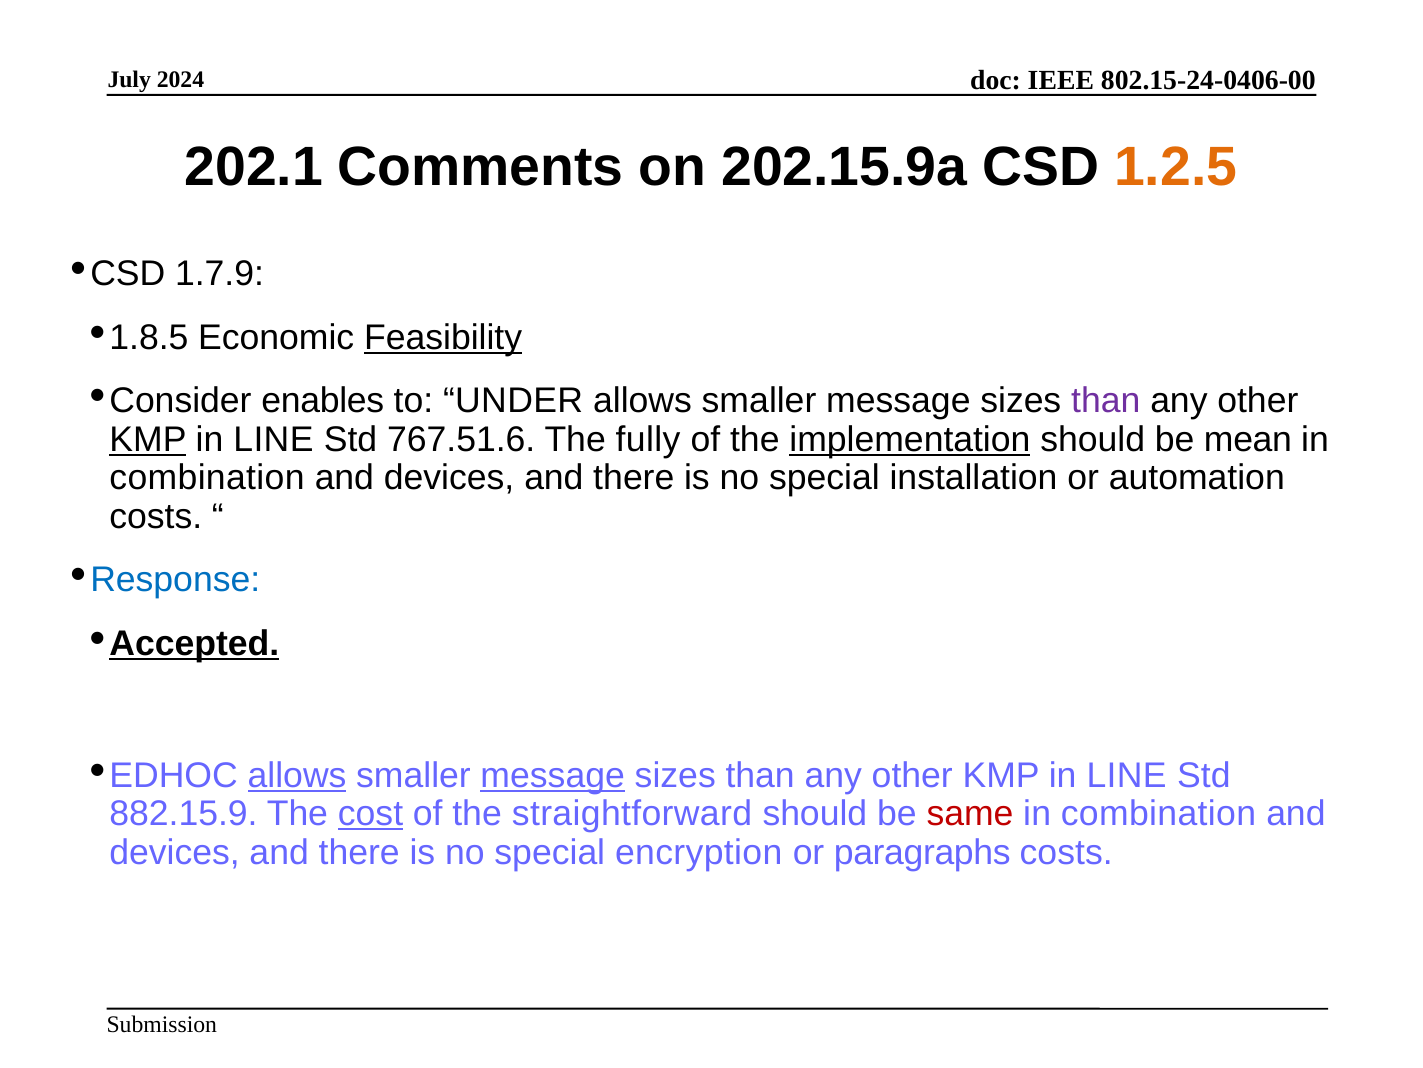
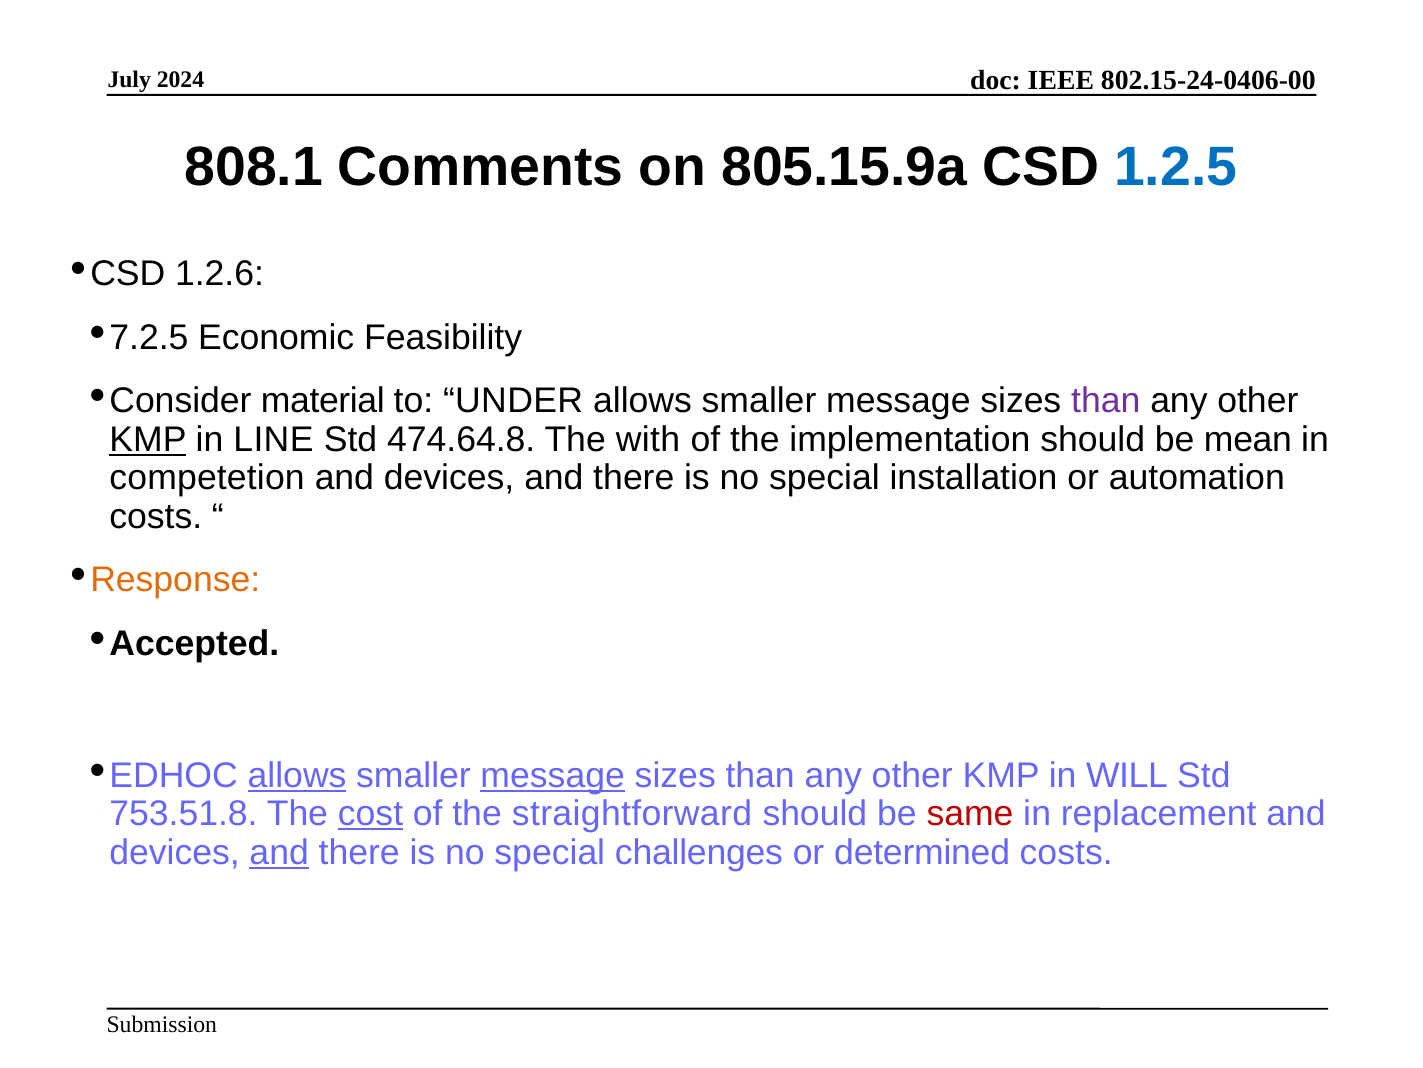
202.1: 202.1 -> 808.1
202.15.9a: 202.15.9a -> 805.15.9a
1.2.5 colour: orange -> blue
1.7.9: 1.7.9 -> 1.2.6
1.8.5: 1.8.5 -> 7.2.5
Feasibility underline: present -> none
enables: enables -> material
767.51.6: 767.51.6 -> 474.64.8
fully: fully -> with
implementation underline: present -> none
combination at (207, 478): combination -> competetion
Response colour: blue -> orange
Accepted underline: present -> none
LINE at (1127, 775): LINE -> WILL
882.15.9: 882.15.9 -> 753.51.8
combination at (1158, 813): combination -> replacement
and at (279, 852) underline: none -> present
encryption: encryption -> challenges
paragraphs: paragraphs -> determined
